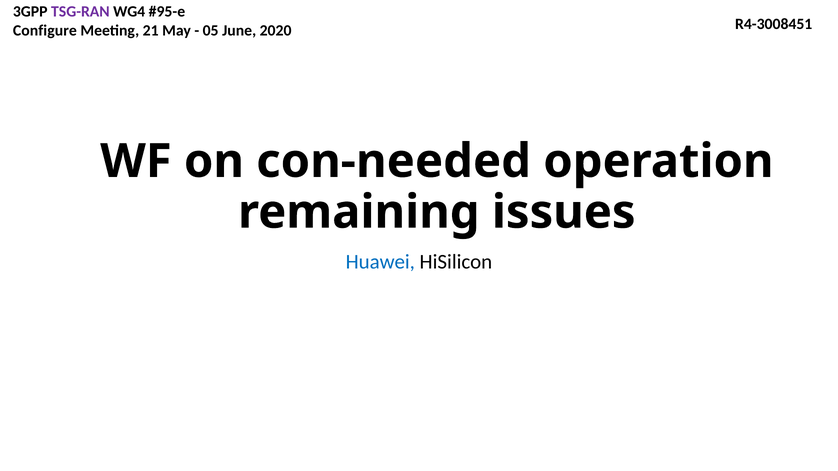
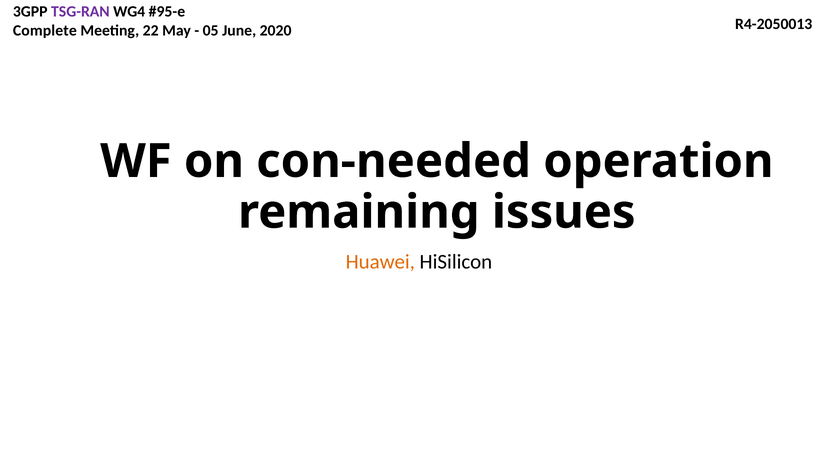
R4-3008451: R4-3008451 -> R4-2050013
Configure: Configure -> Complete
21: 21 -> 22
Huawei colour: blue -> orange
